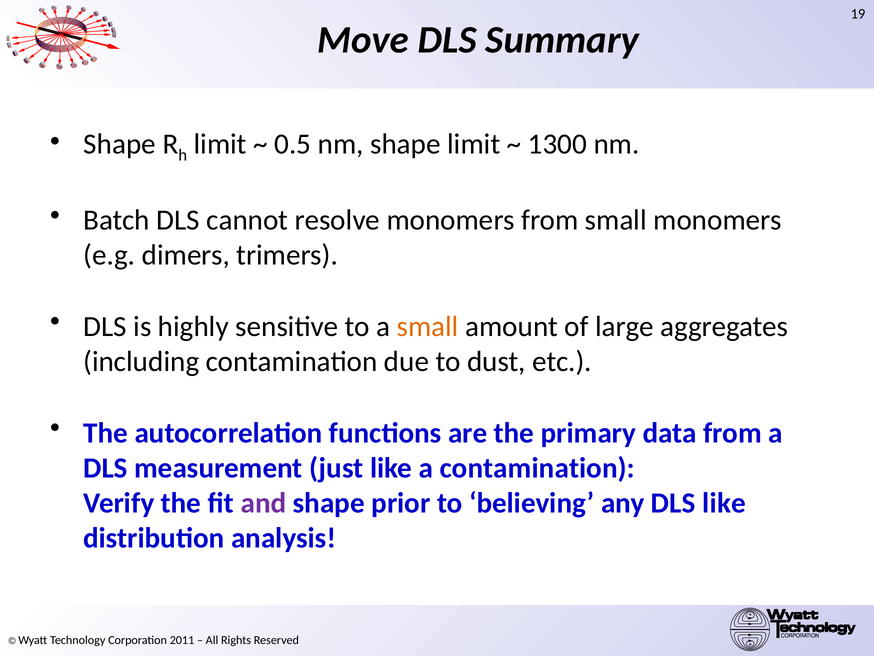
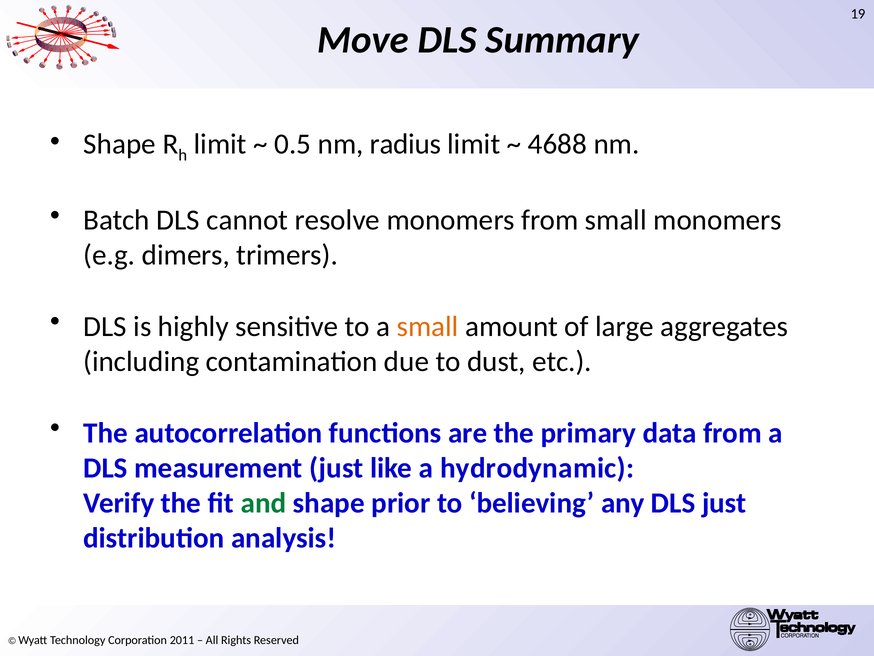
nm shape: shape -> radius
1300: 1300 -> 4688
a contamination: contamination -> hydrodynamic
and colour: purple -> green
DLS like: like -> just
